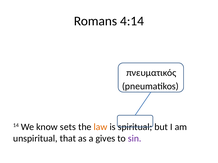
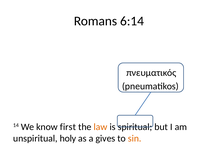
4:14: 4:14 -> 6:14
sets: sets -> first
that: that -> holy
sin colour: purple -> orange
